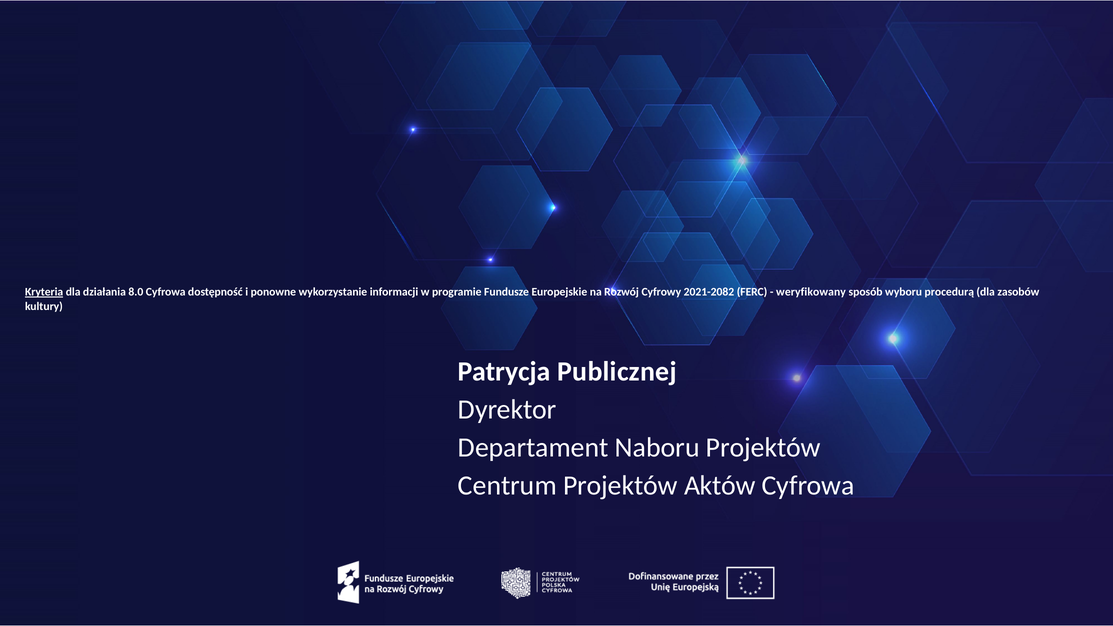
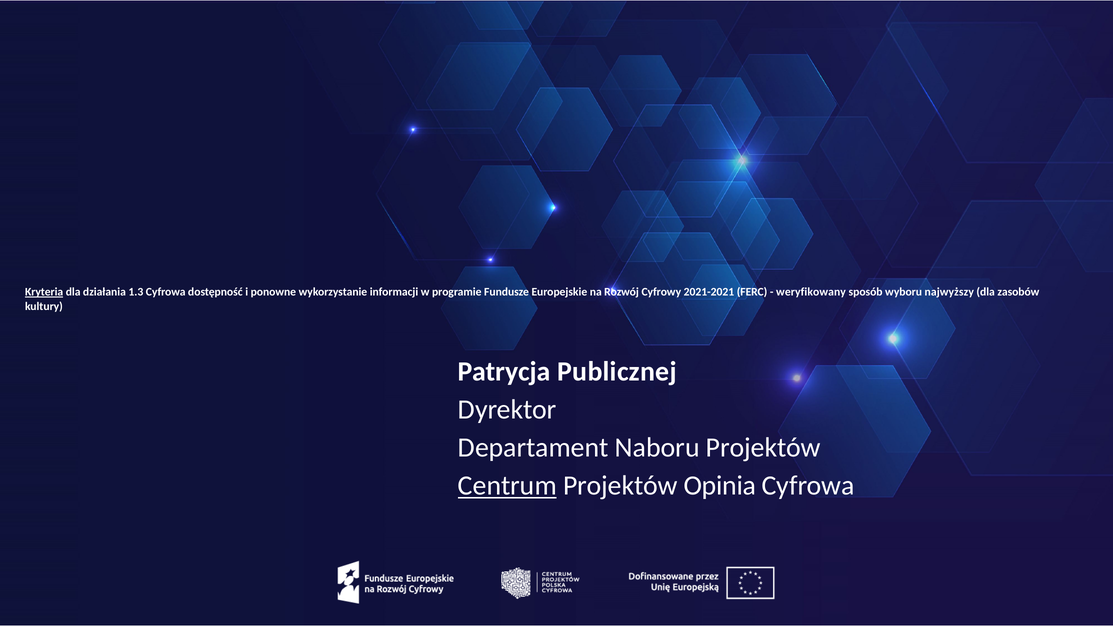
8.0: 8.0 -> 1.3
2021-2082: 2021-2082 -> 2021-2021
procedurą: procedurą -> najwyższy
Centrum underline: none -> present
Aktów: Aktów -> Opinia
